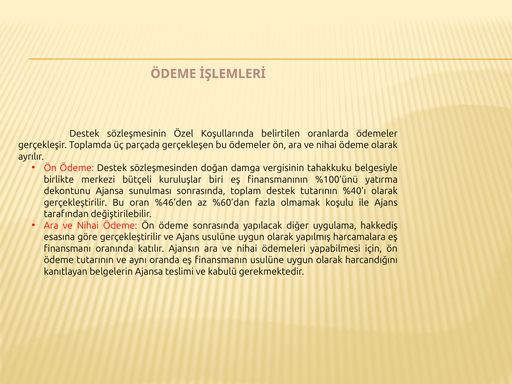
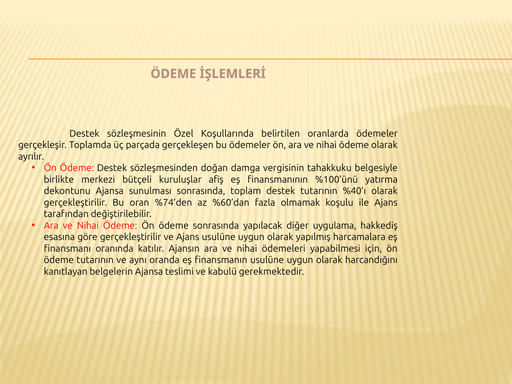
biri: biri -> afiş
%46’den: %46’den -> %74’den
